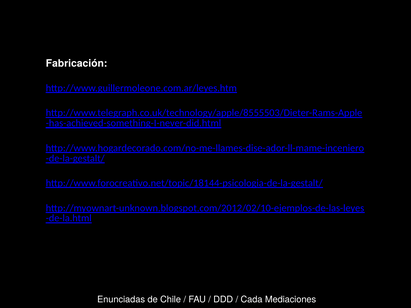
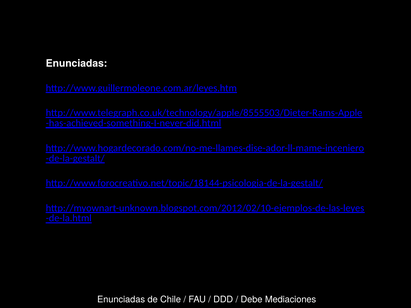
Fabricación at (77, 63): Fabricación -> Enunciadas
Cada: Cada -> Debe
